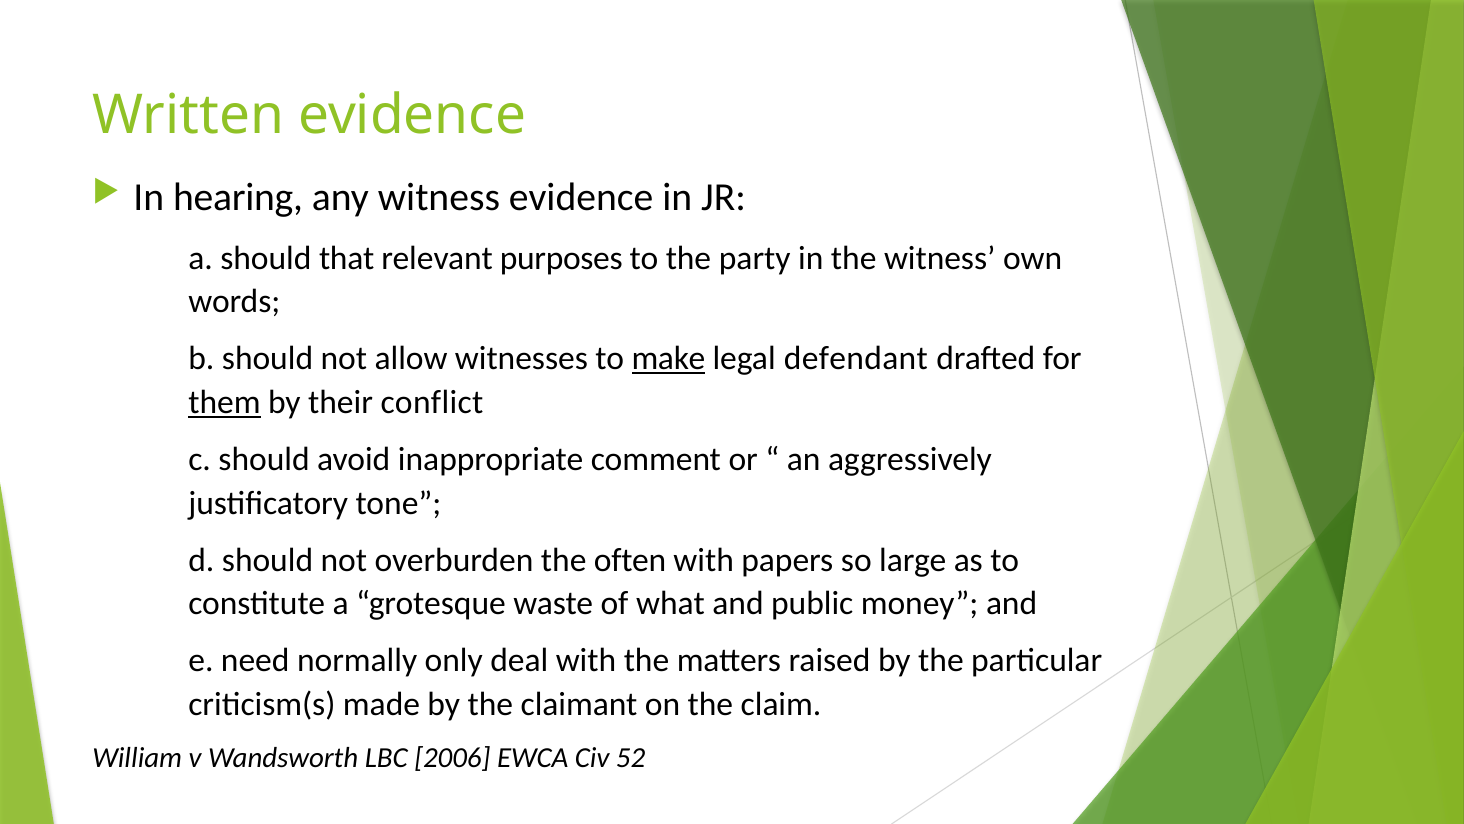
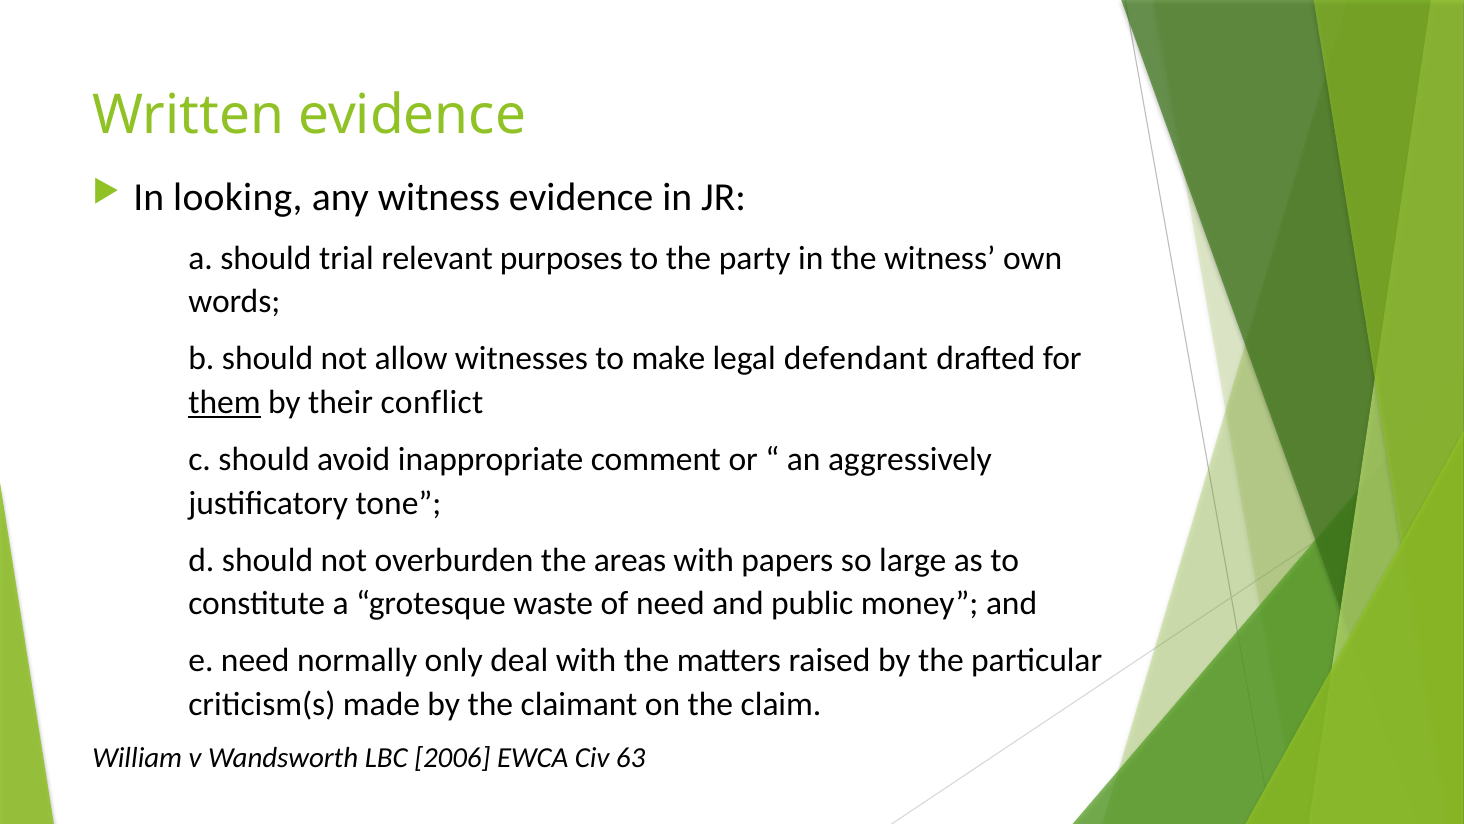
hearing: hearing -> looking
that: that -> trial
make underline: present -> none
often: often -> areas
of what: what -> need
52: 52 -> 63
